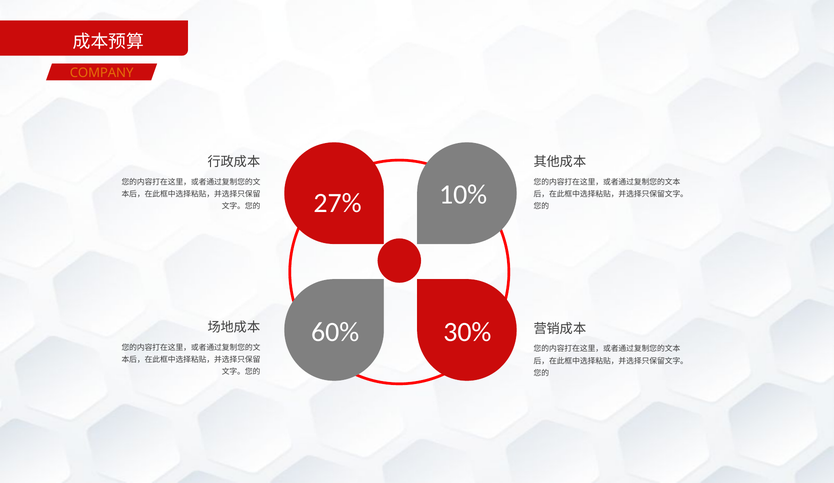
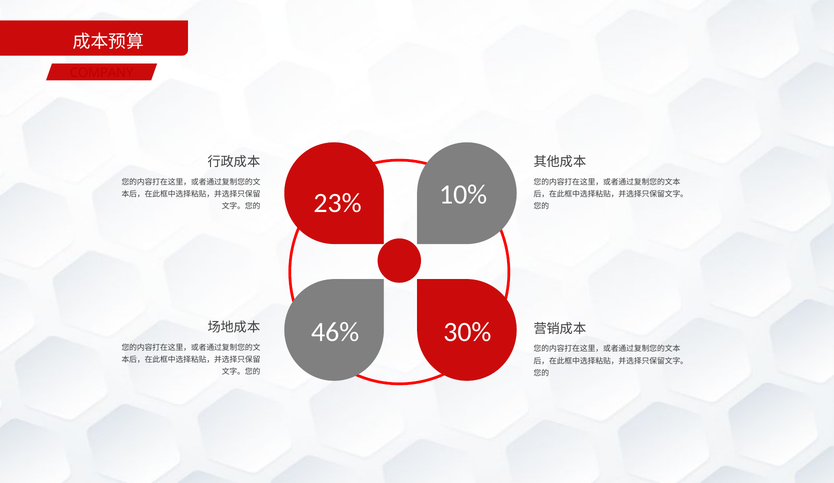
COMPANY colour: orange -> red
27%: 27% -> 23%
60%: 60% -> 46%
